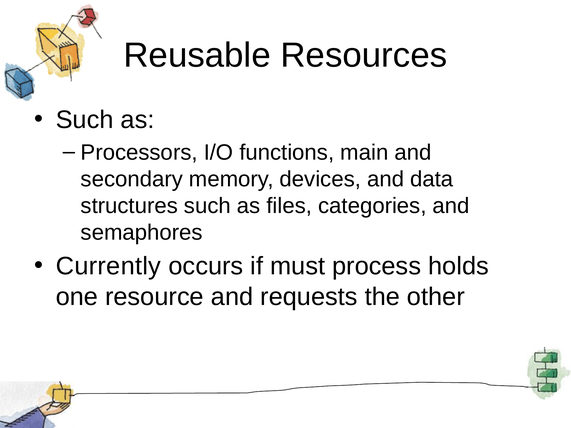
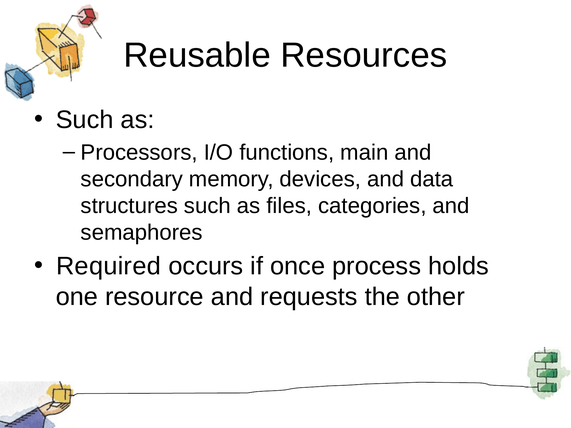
Currently: Currently -> Required
must: must -> once
